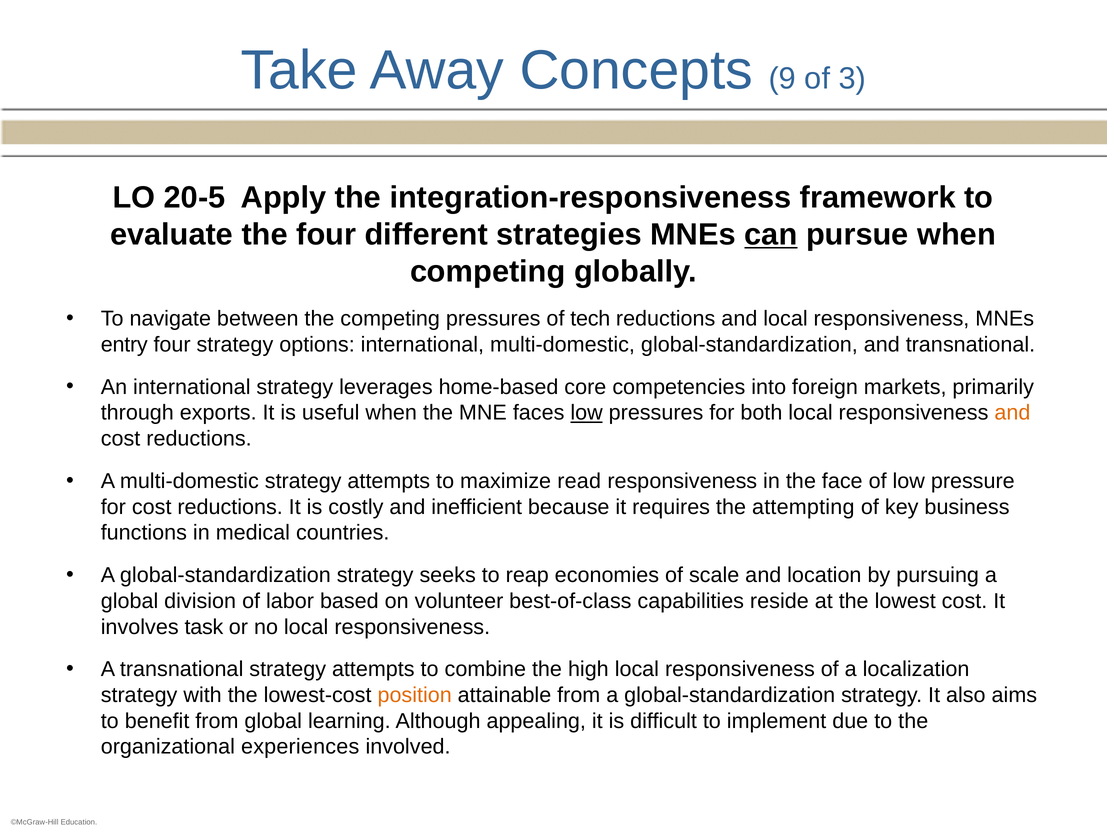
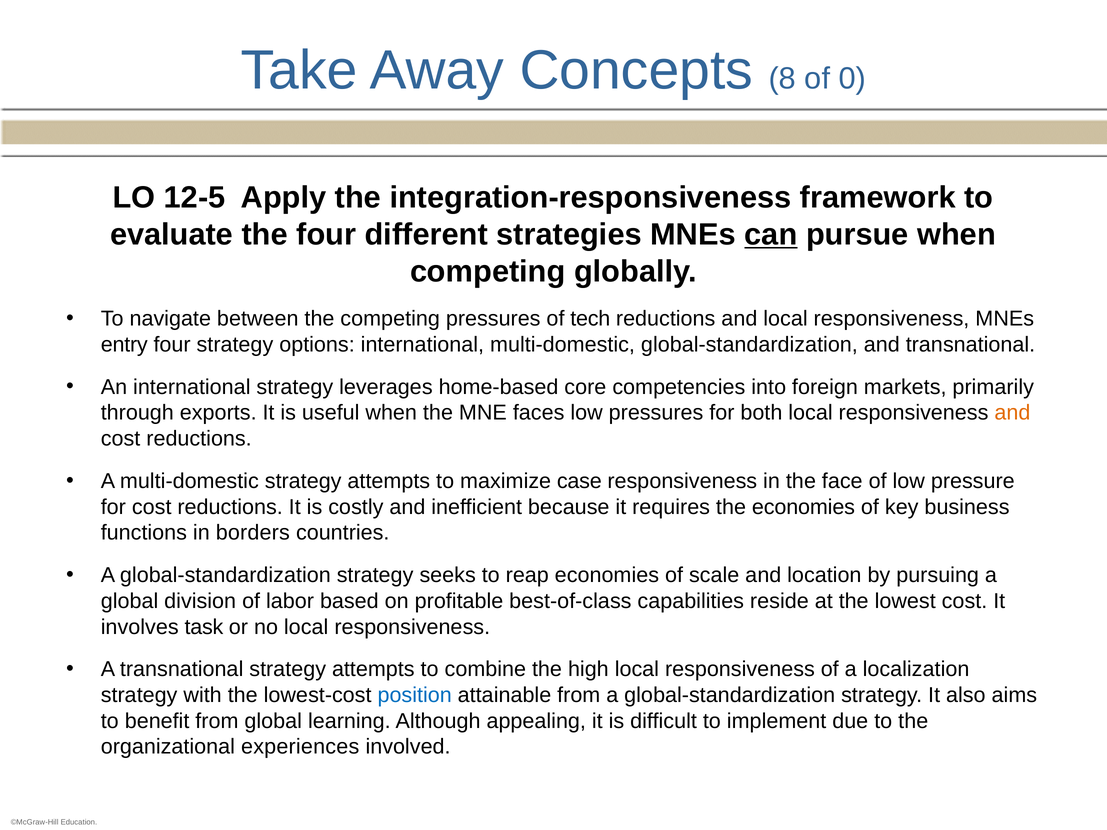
9: 9 -> 8
3: 3 -> 0
20-5: 20-5 -> 12-5
low at (587, 413) underline: present -> none
read: read -> case
the attempting: attempting -> economies
medical: medical -> borders
volunteer: volunteer -> profitable
position colour: orange -> blue
